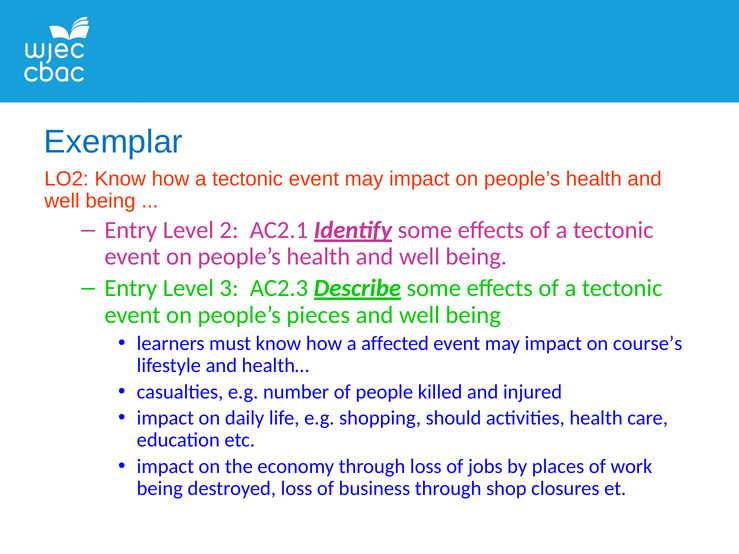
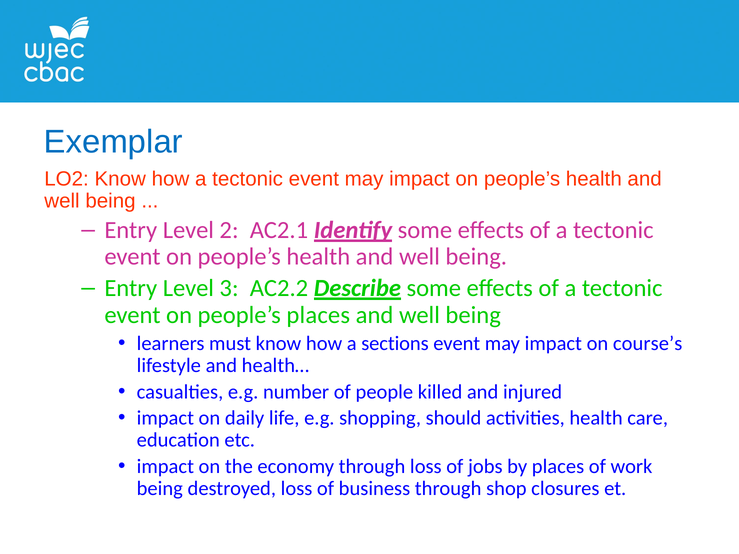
AC2.3: AC2.3 -> AC2.2
people’s pieces: pieces -> places
affected: affected -> sections
